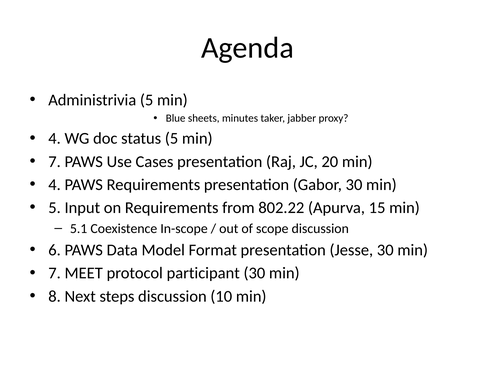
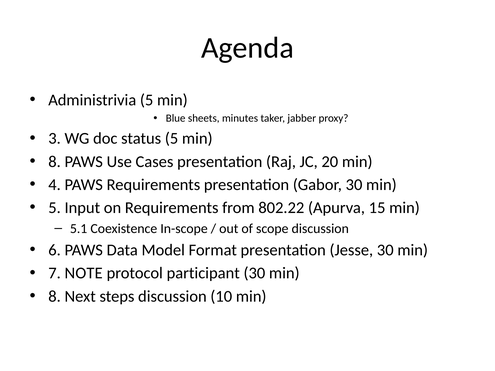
4 at (55, 139): 4 -> 3
7 at (55, 162): 7 -> 8
MEET: MEET -> NOTE
